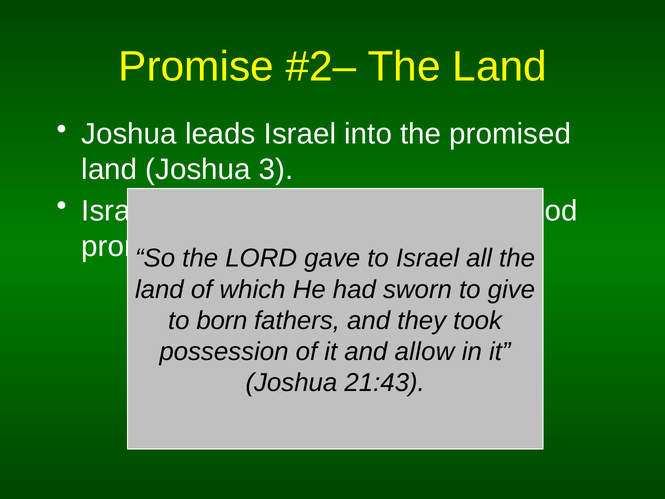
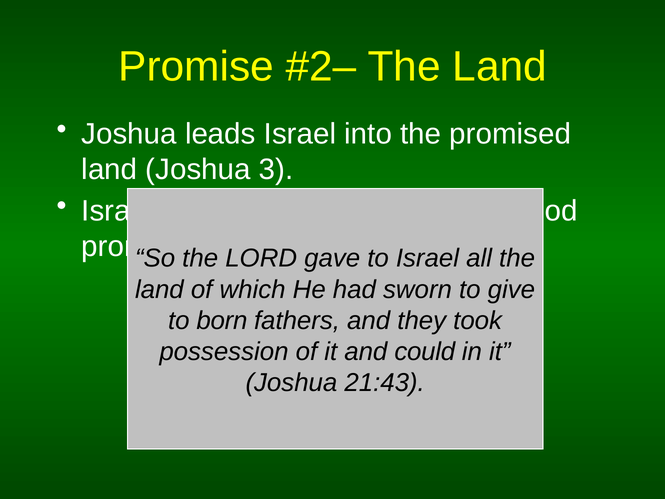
allow: allow -> could
